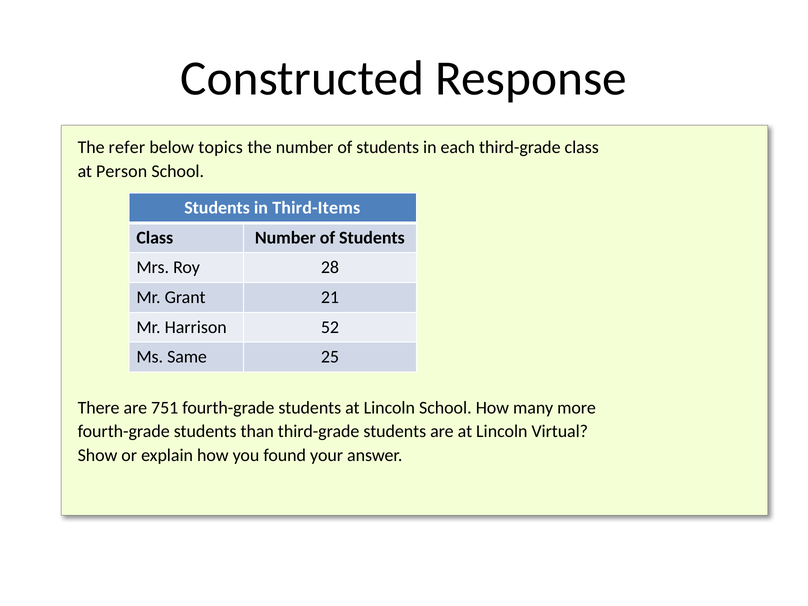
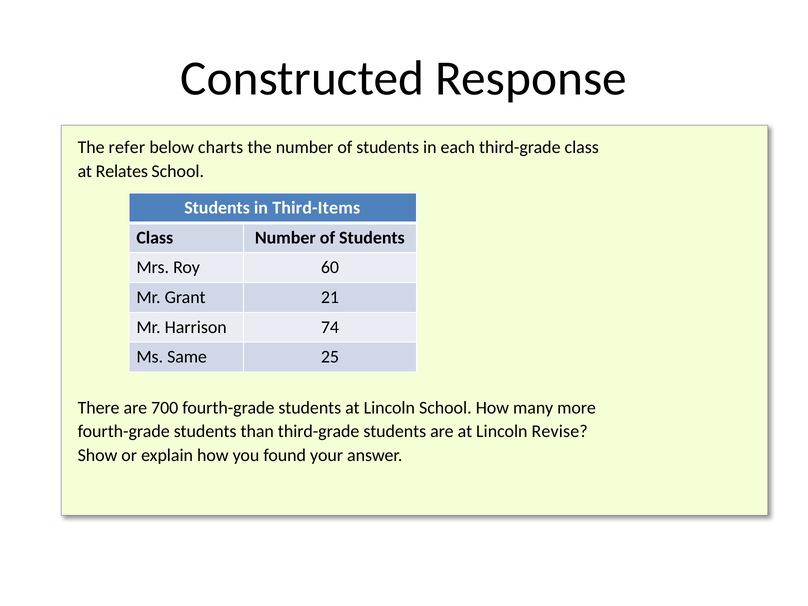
topics: topics -> charts
Person: Person -> Relates
28: 28 -> 60
52: 52 -> 74
751: 751 -> 700
Virtual: Virtual -> Revise
